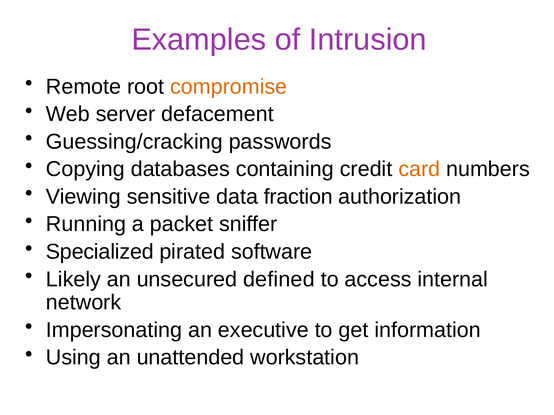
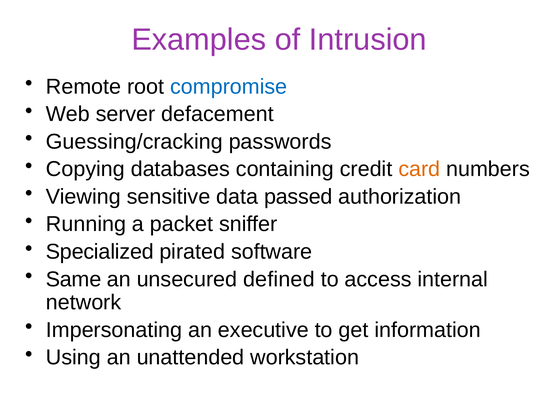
compromise colour: orange -> blue
fraction: fraction -> passed
Likely: Likely -> Same
